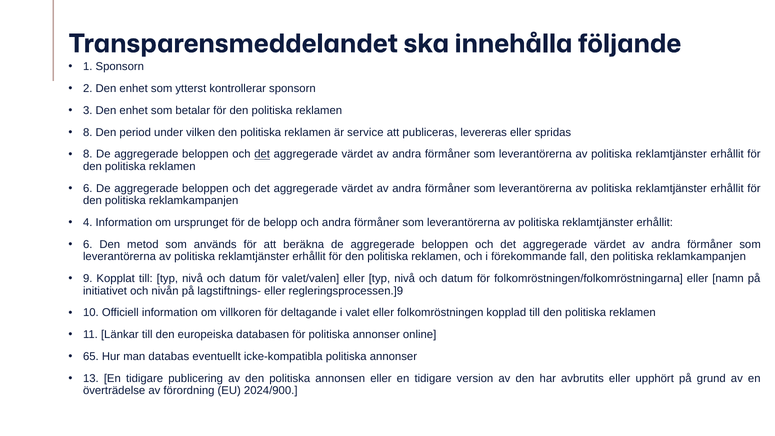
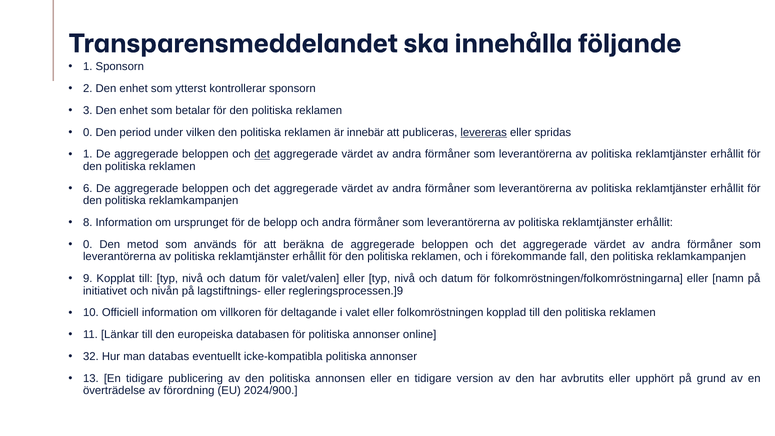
8 at (88, 132): 8 -> 0
service: service -> innebär
levereras underline: none -> present
8 at (88, 154): 8 -> 1
4: 4 -> 8
6 at (88, 244): 6 -> 0
65: 65 -> 32
